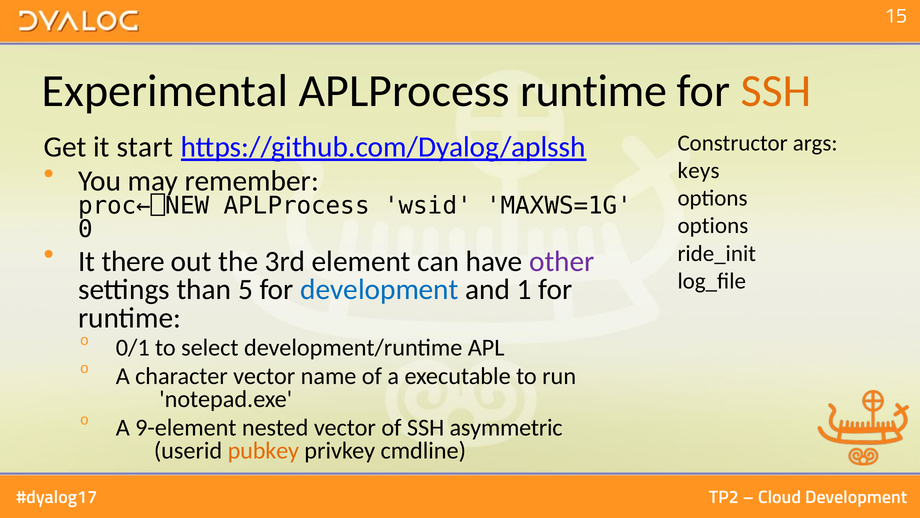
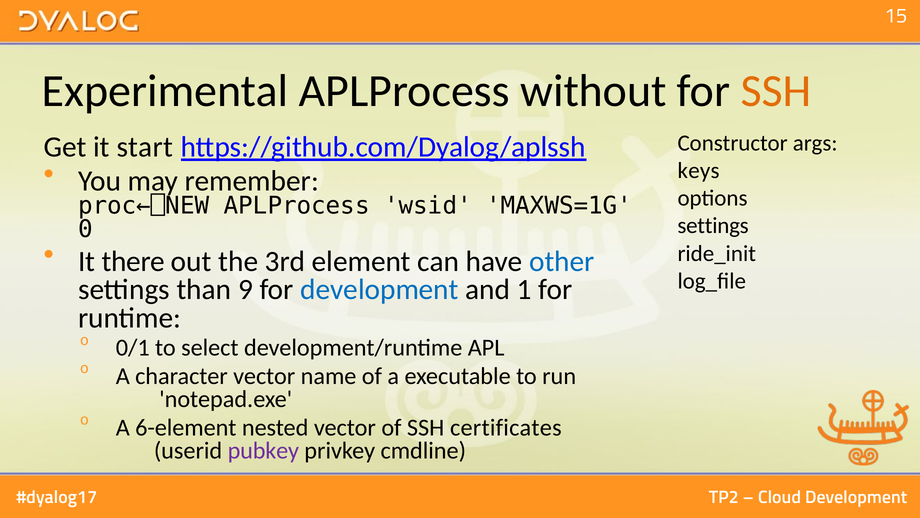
APLProcess runtime: runtime -> without
options at (713, 226): options -> settings
other colour: purple -> blue
5: 5 -> 9
9-element: 9-element -> 6-element
asymmetric: asymmetric -> certificates
pubkey colour: orange -> purple
